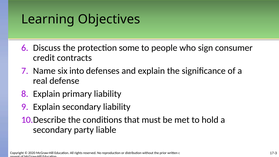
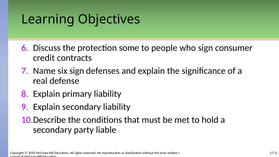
six into: into -> sign
